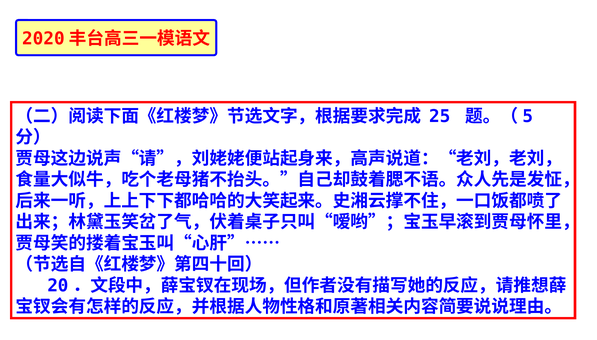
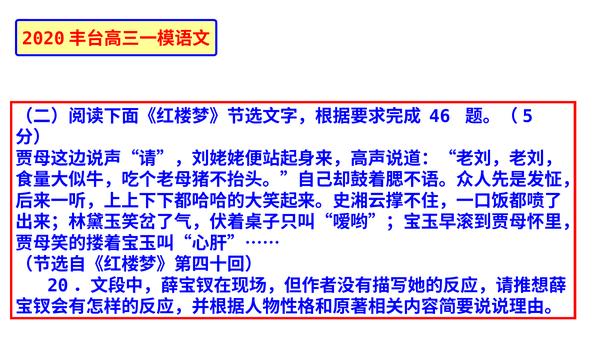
25: 25 -> 46
